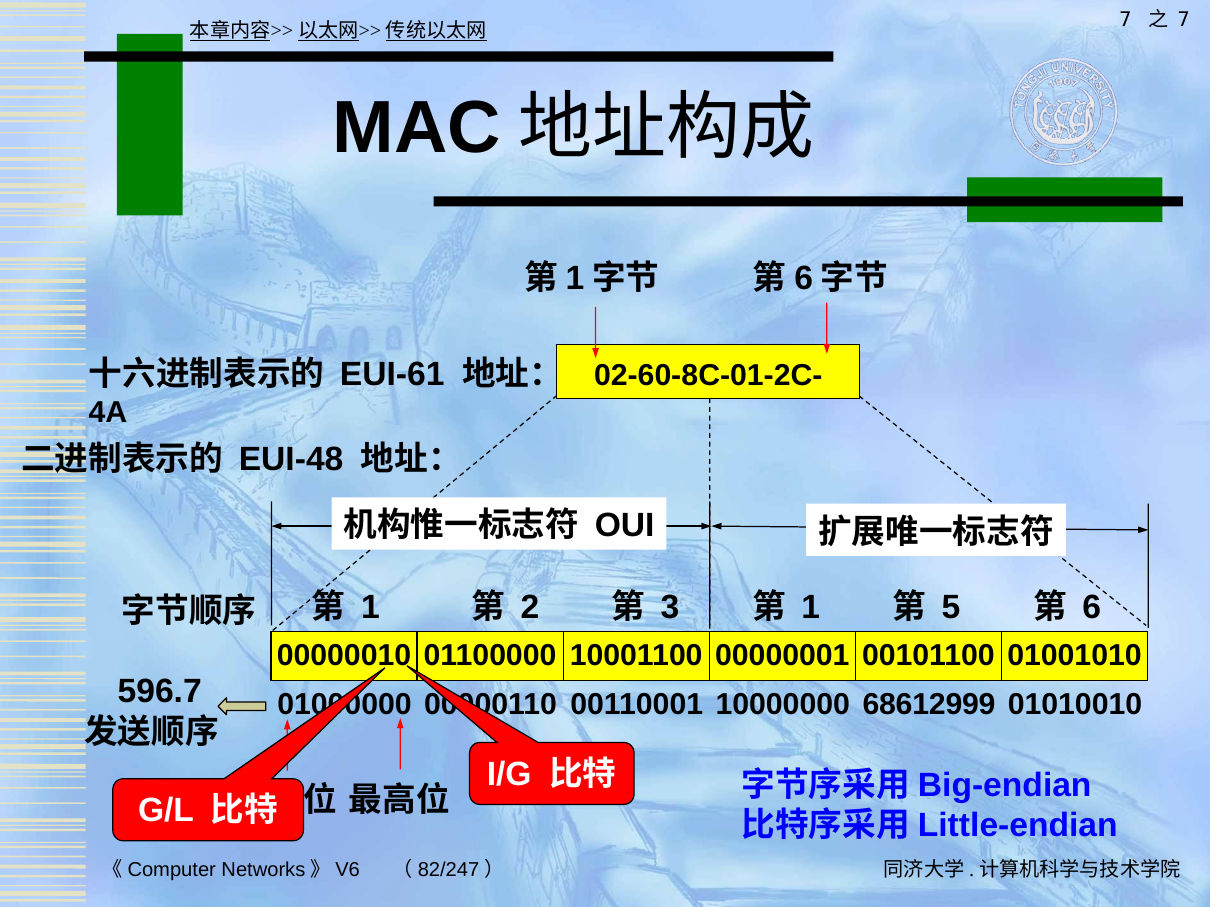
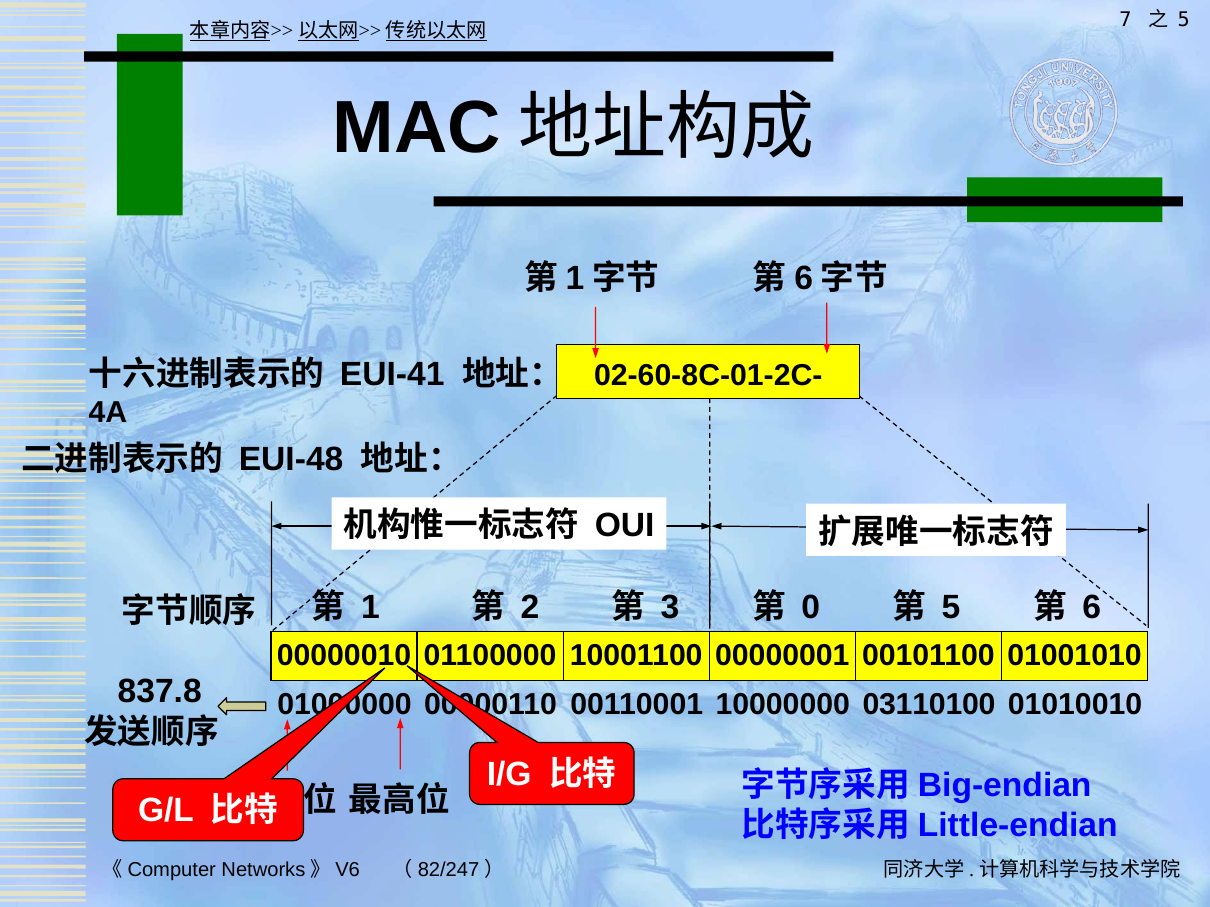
7 at (1184, 20): 7 -> 5
EUI-61: EUI-61 -> EUI-41
1 at (811, 607): 1 -> 0
596.7: 596.7 -> 837.8
68612999: 68612999 -> 03110100
